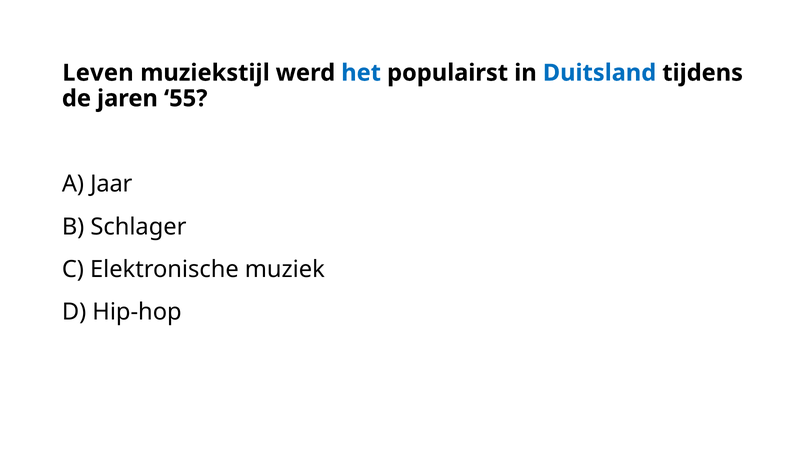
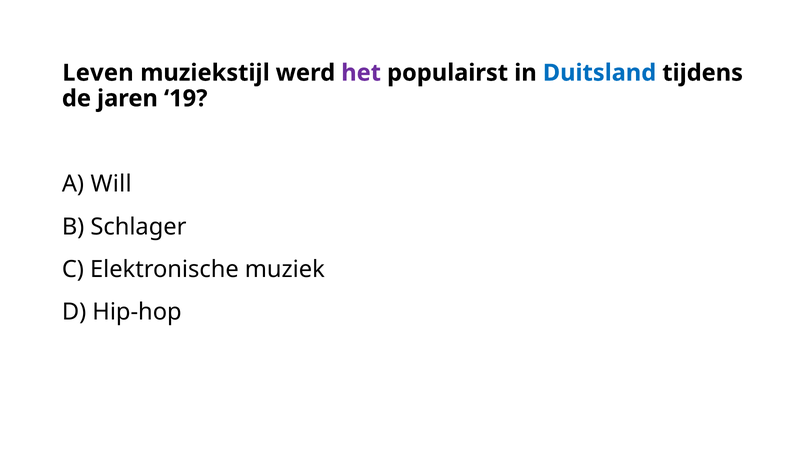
het colour: blue -> purple
55: 55 -> 19
Jaar: Jaar -> Will
